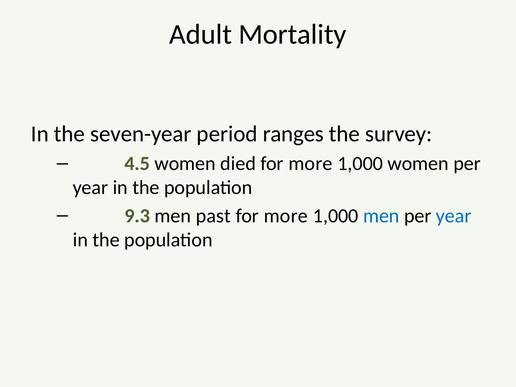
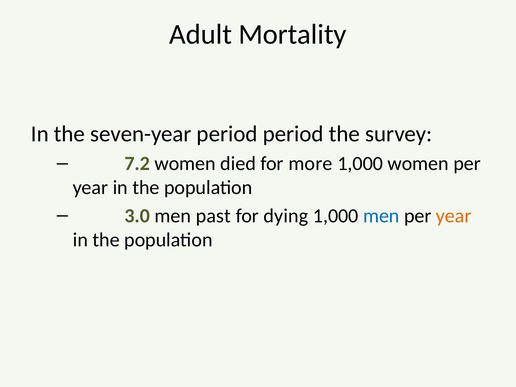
period ranges: ranges -> period
4.5: 4.5 -> 7.2
9.3: 9.3 -> 3.0
more at (286, 216): more -> dying
year at (454, 216) colour: blue -> orange
